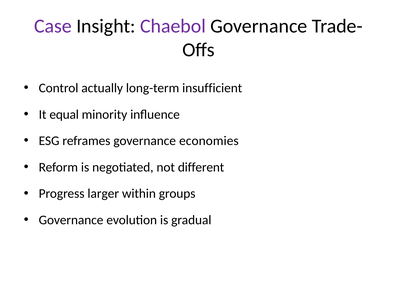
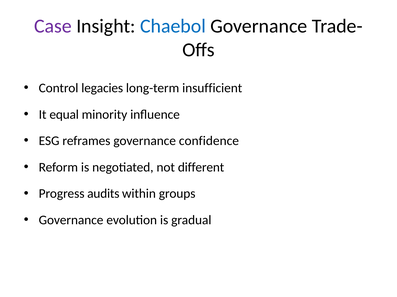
Chaebol colour: purple -> blue
actually: actually -> legacies
economies: economies -> confidence
larger: larger -> audits
